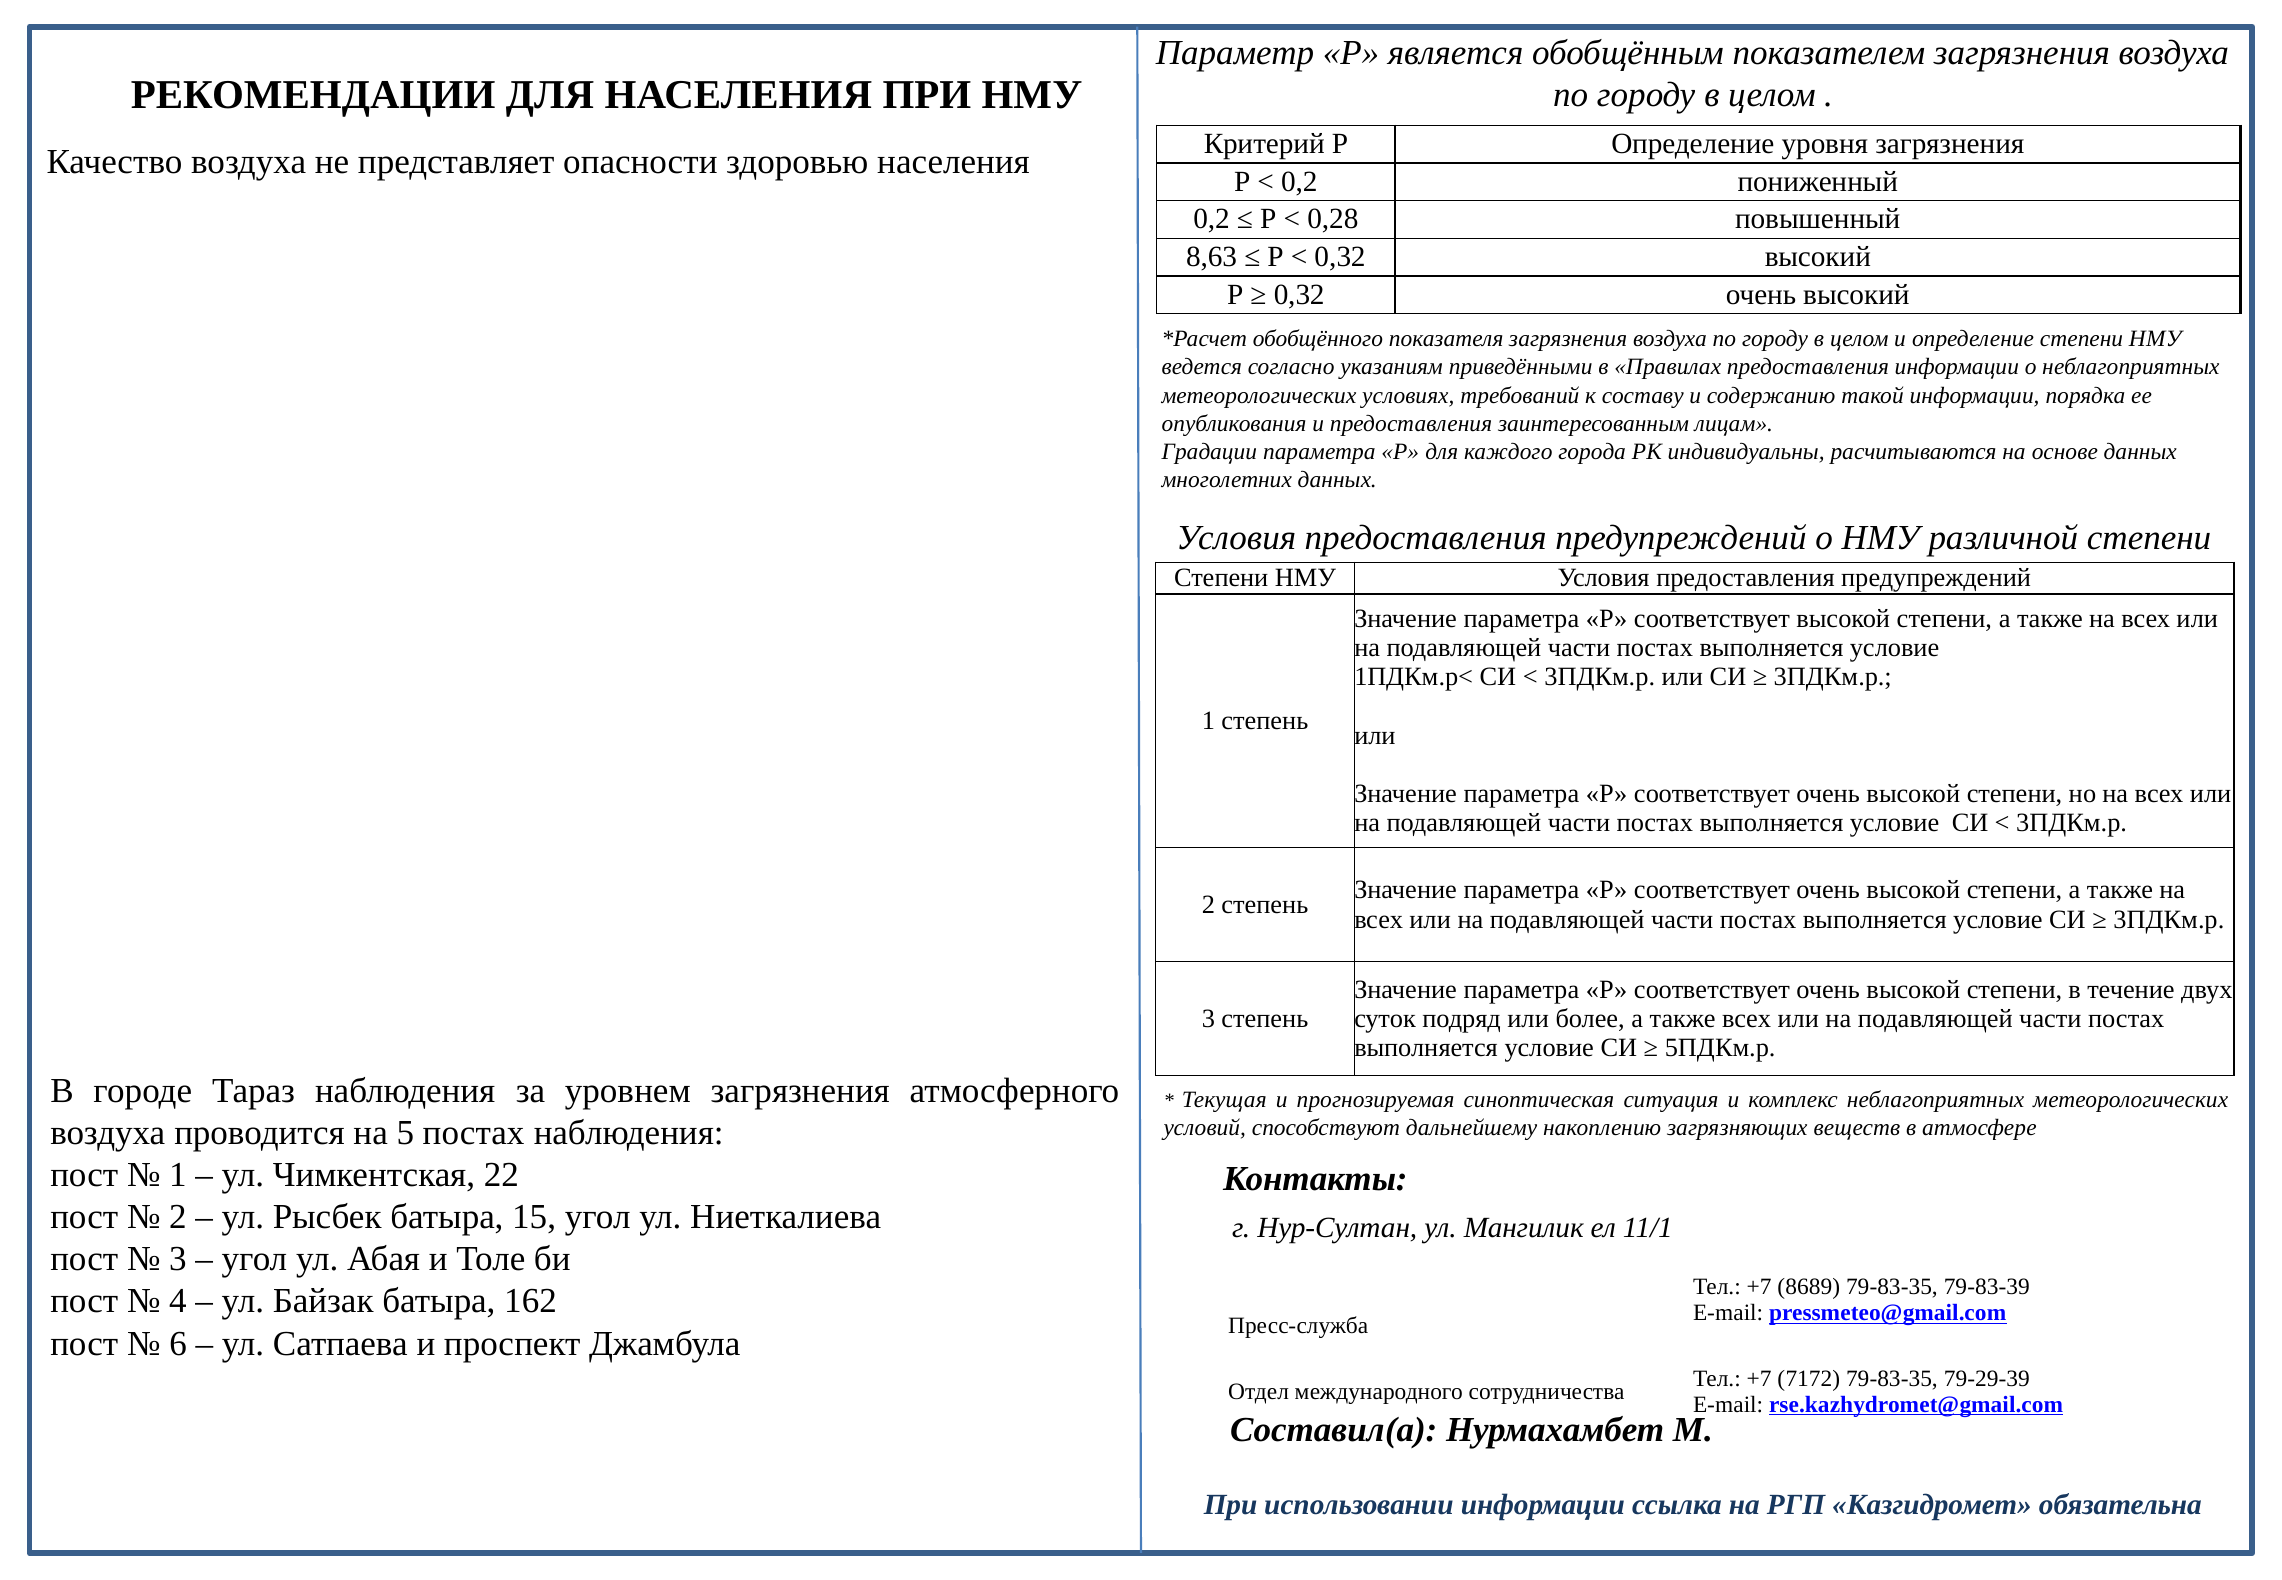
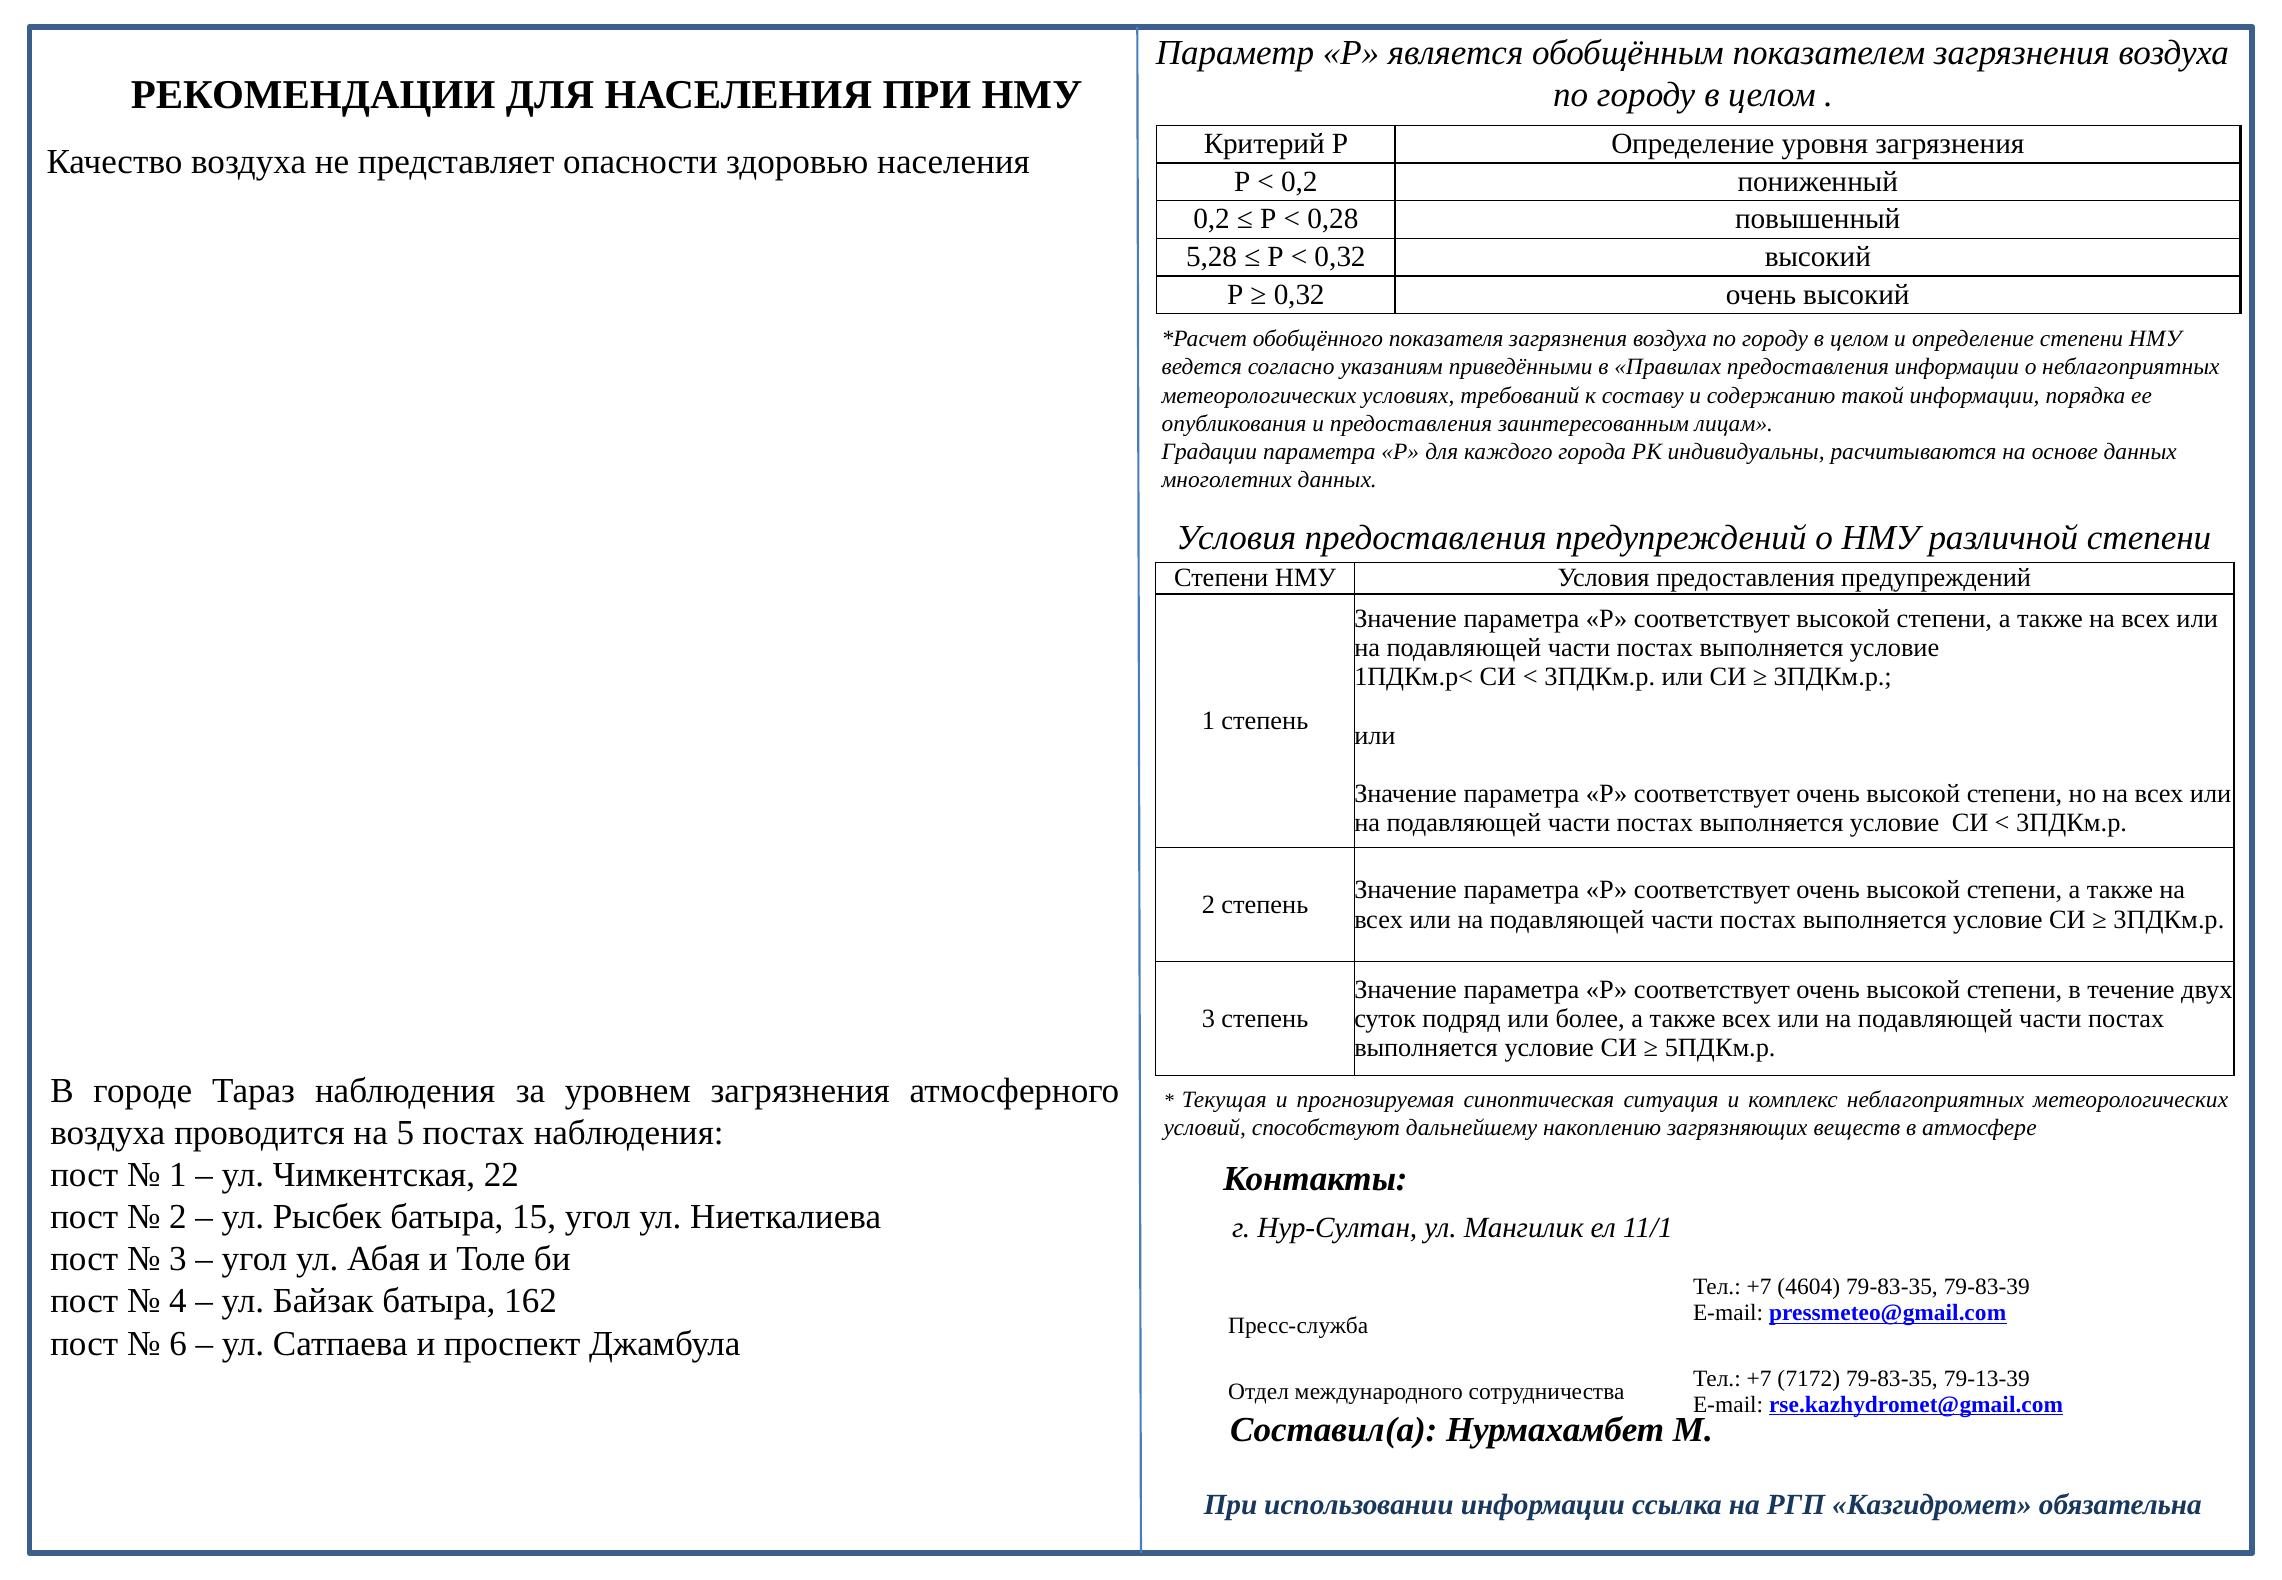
8,63: 8,63 -> 5,28
8689: 8689 -> 4604
79-29-39: 79-29-39 -> 79-13-39
